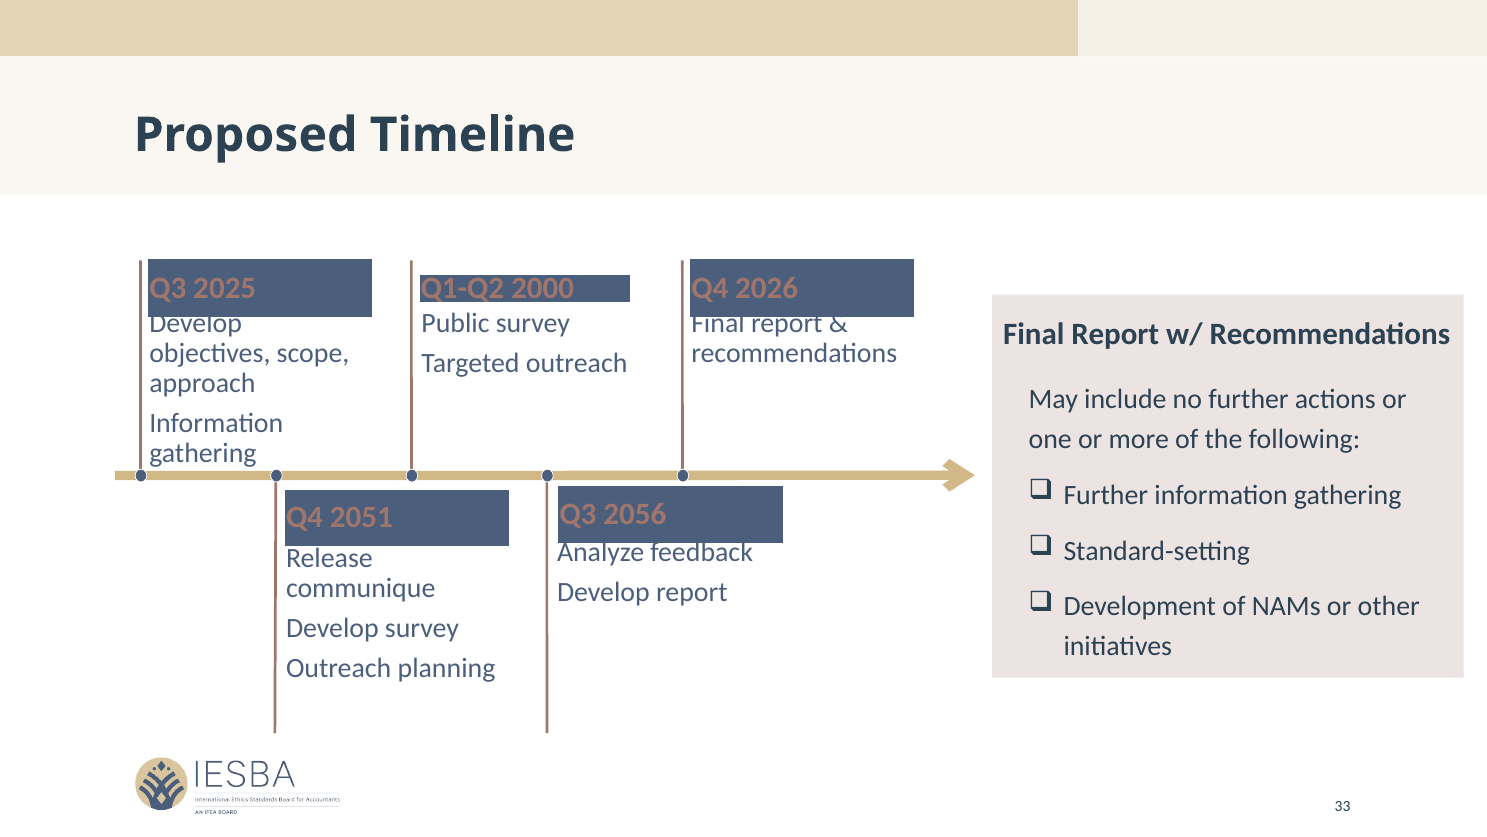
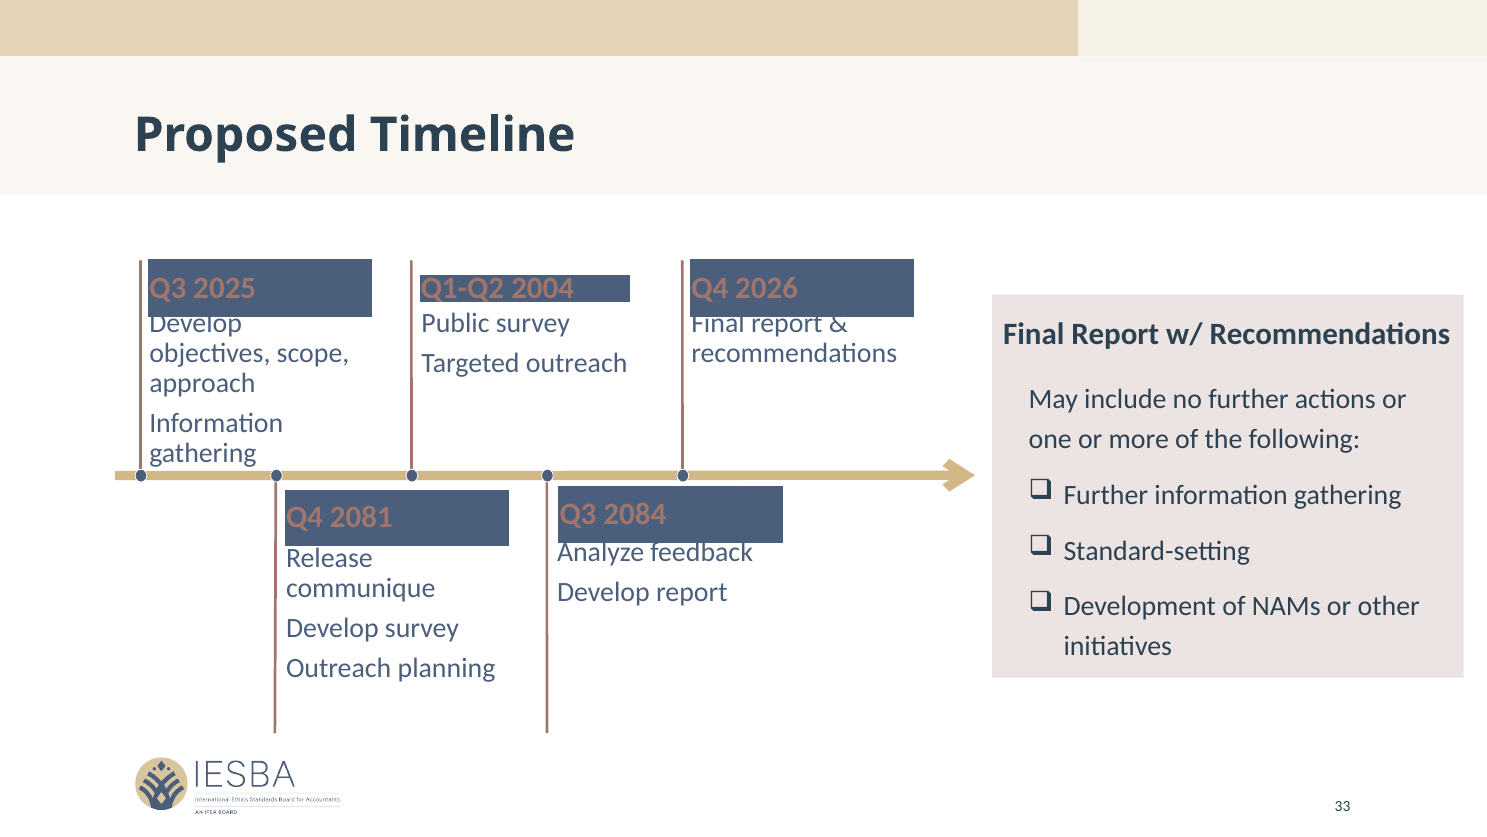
2000: 2000 -> 2004
2056: 2056 -> 2084
2051: 2051 -> 2081
